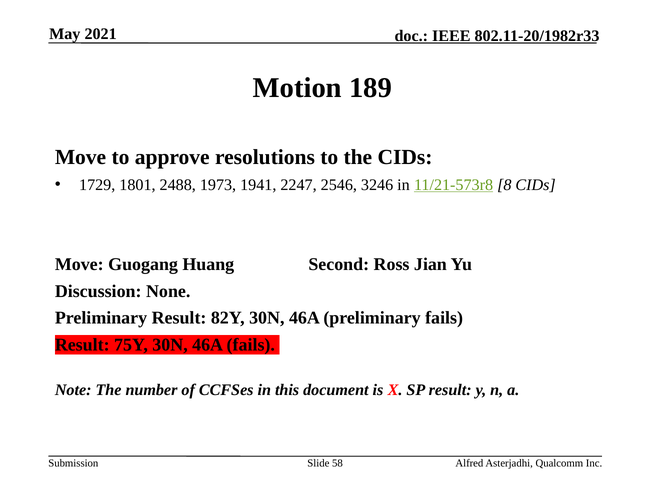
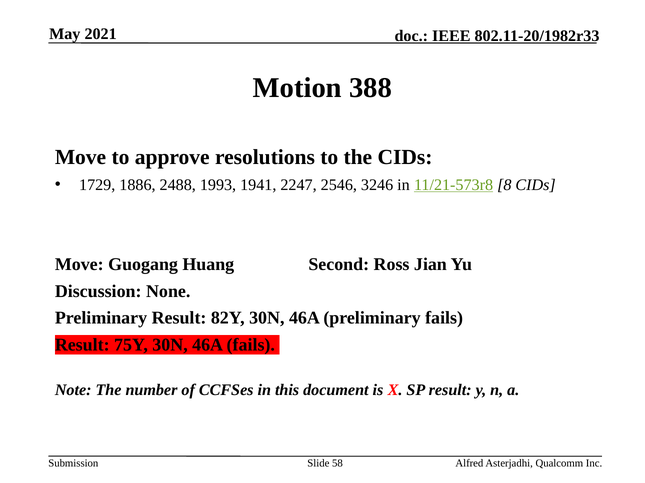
189: 189 -> 388
1801: 1801 -> 1886
1973: 1973 -> 1993
